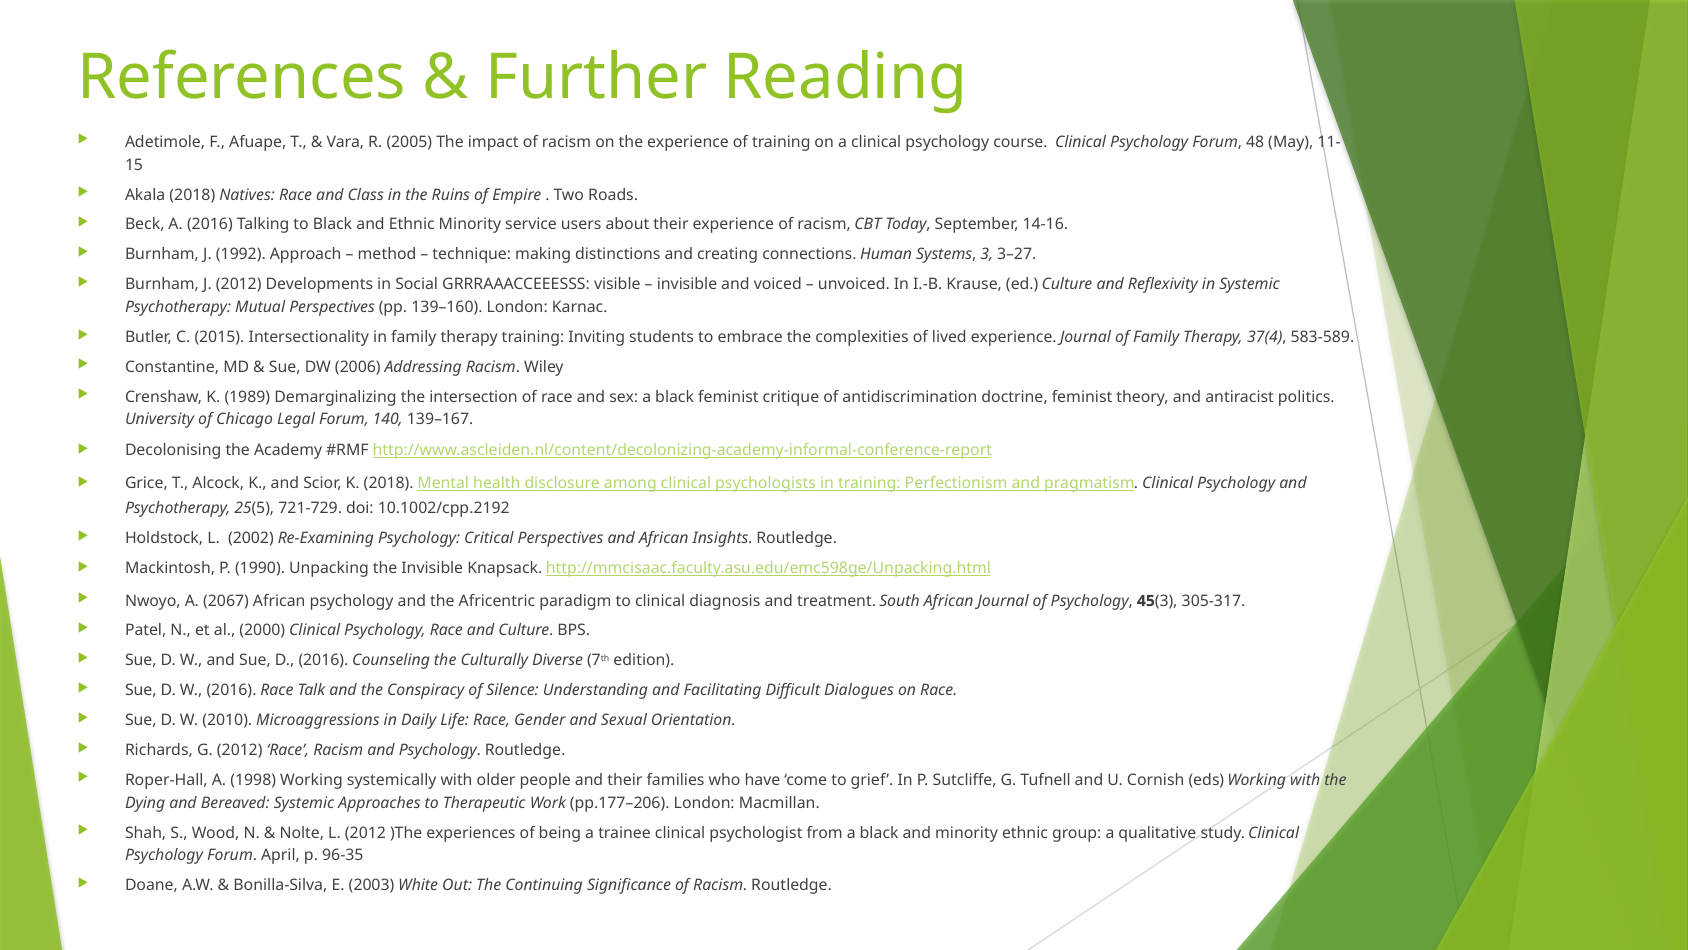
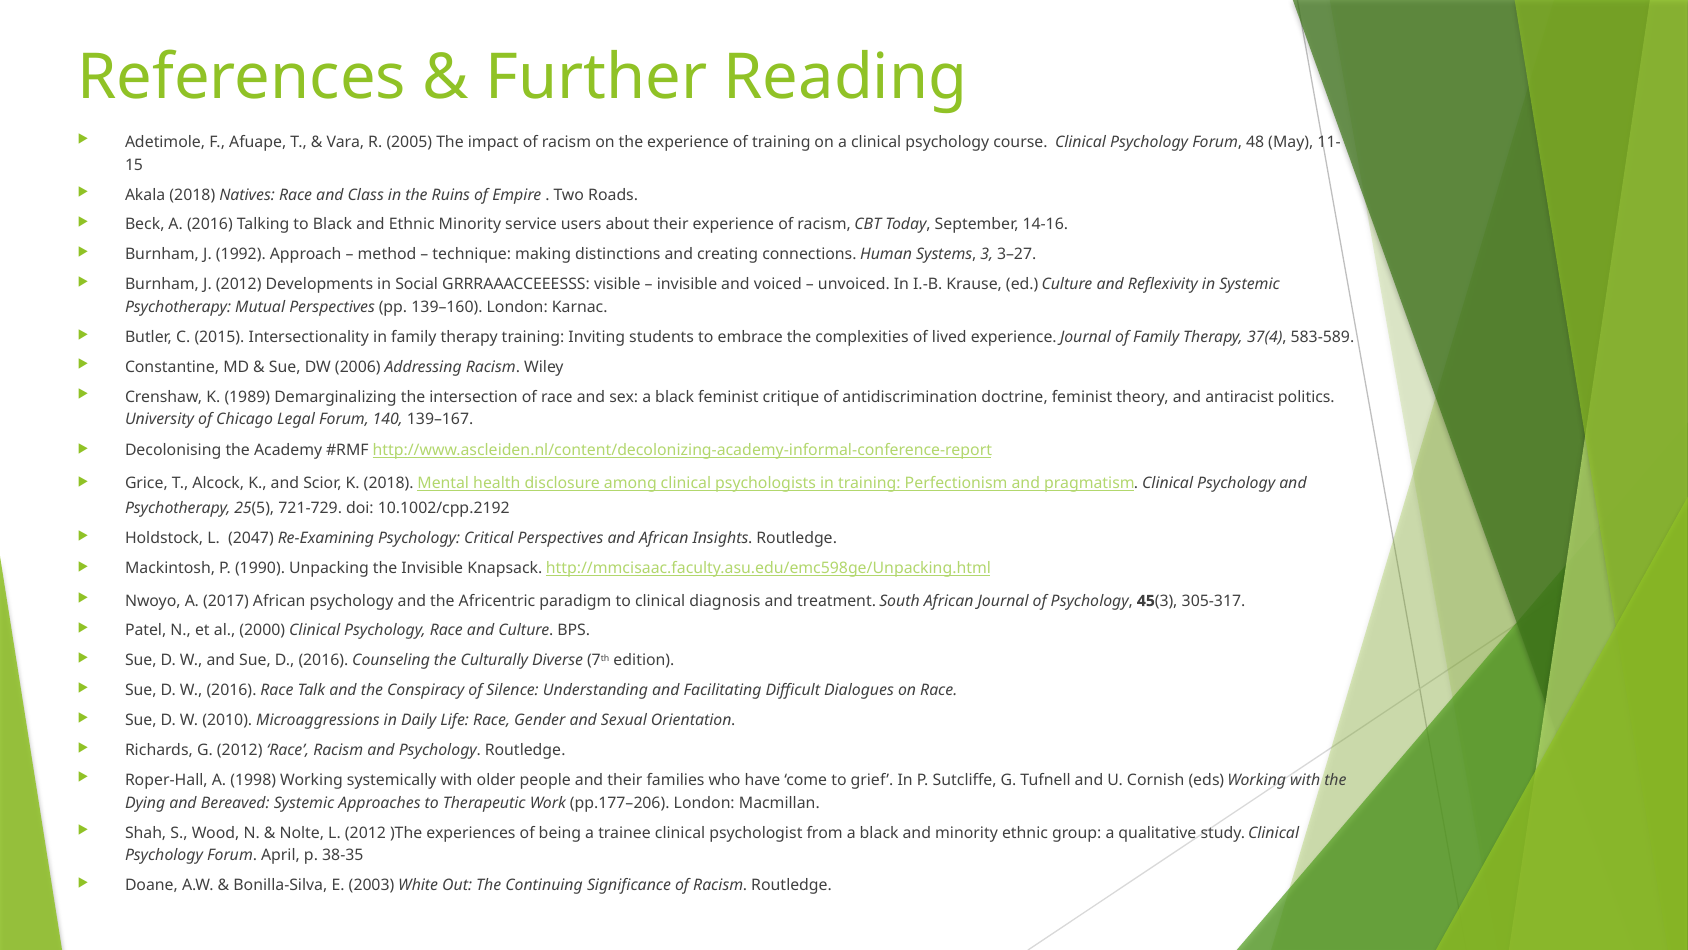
2002: 2002 -> 2047
2067: 2067 -> 2017
96-35: 96-35 -> 38-35
